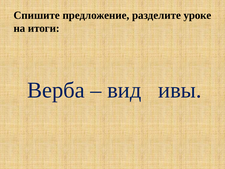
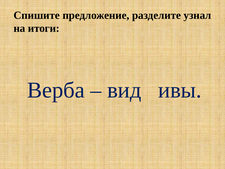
уроке: уроке -> узнал
